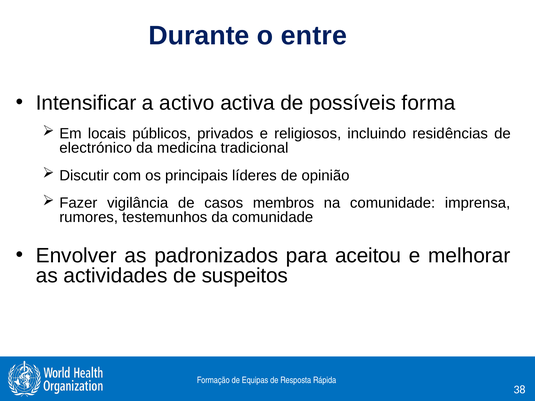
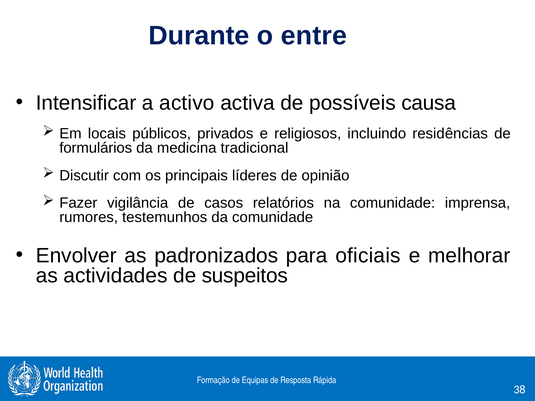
forma: forma -> causa
electrónico: electrónico -> formulários
membros: membros -> relatórios
aceitou: aceitou -> oficiais
